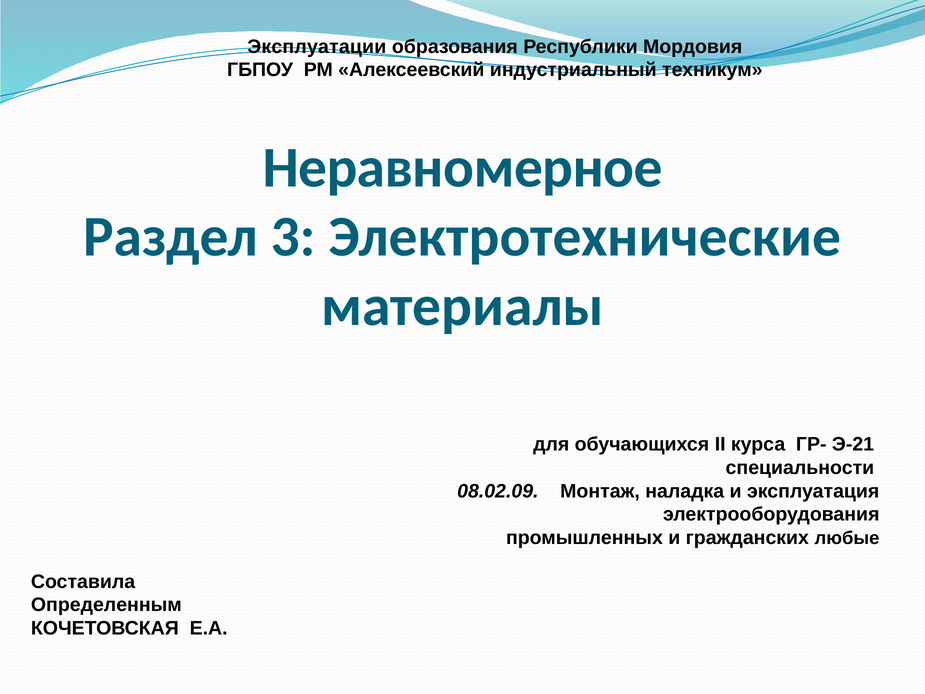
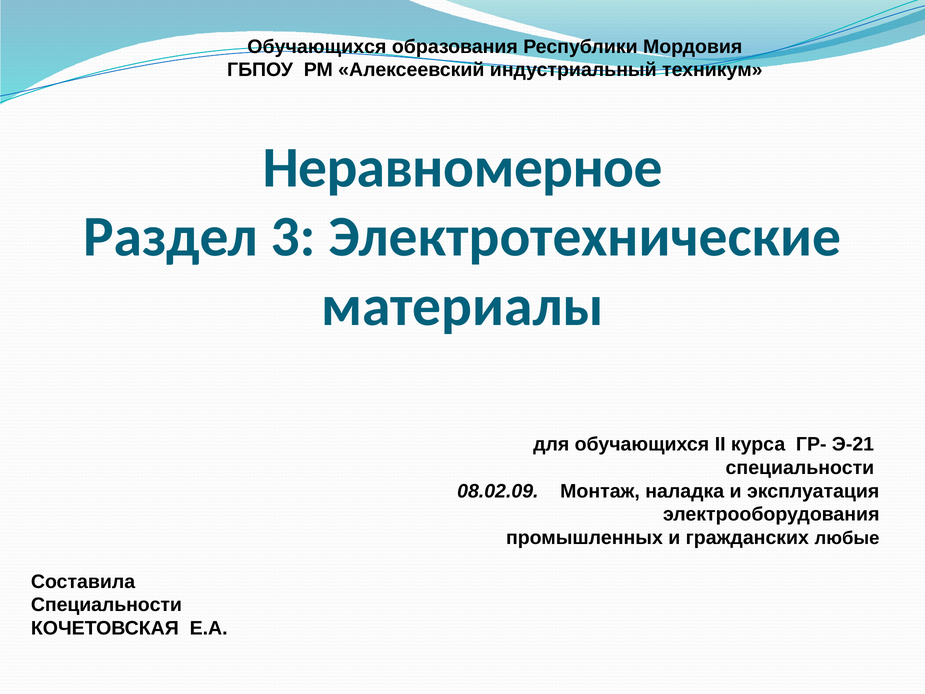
Эксплуатации at (317, 47): Эксплуатации -> Обучающихся
Определенным at (106, 605): Определенным -> Специальности
